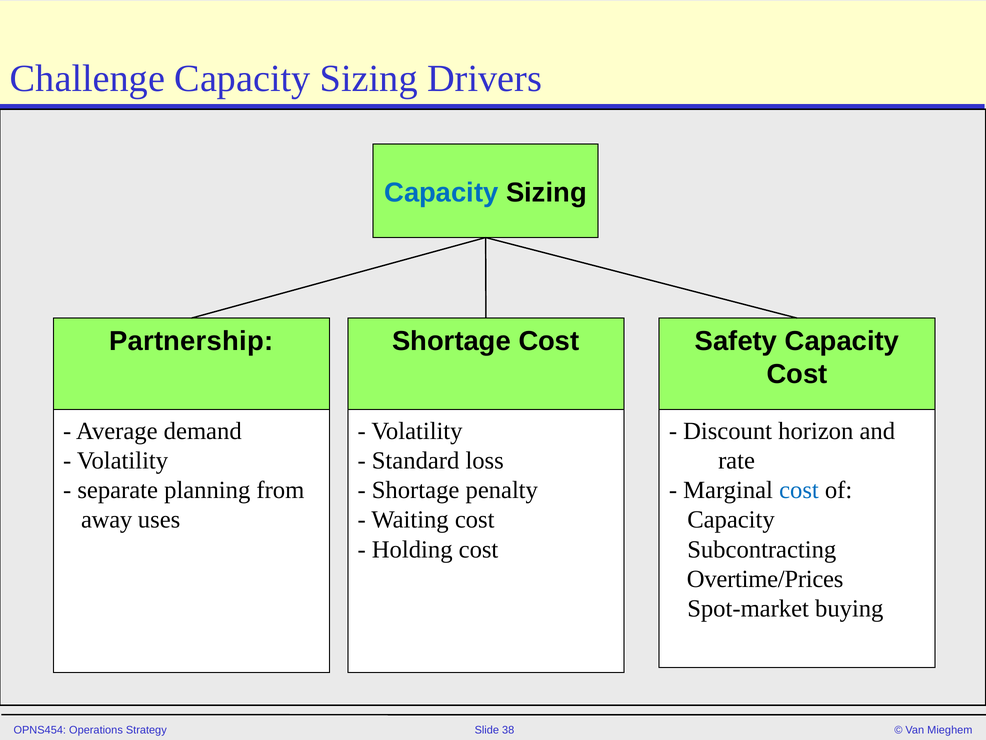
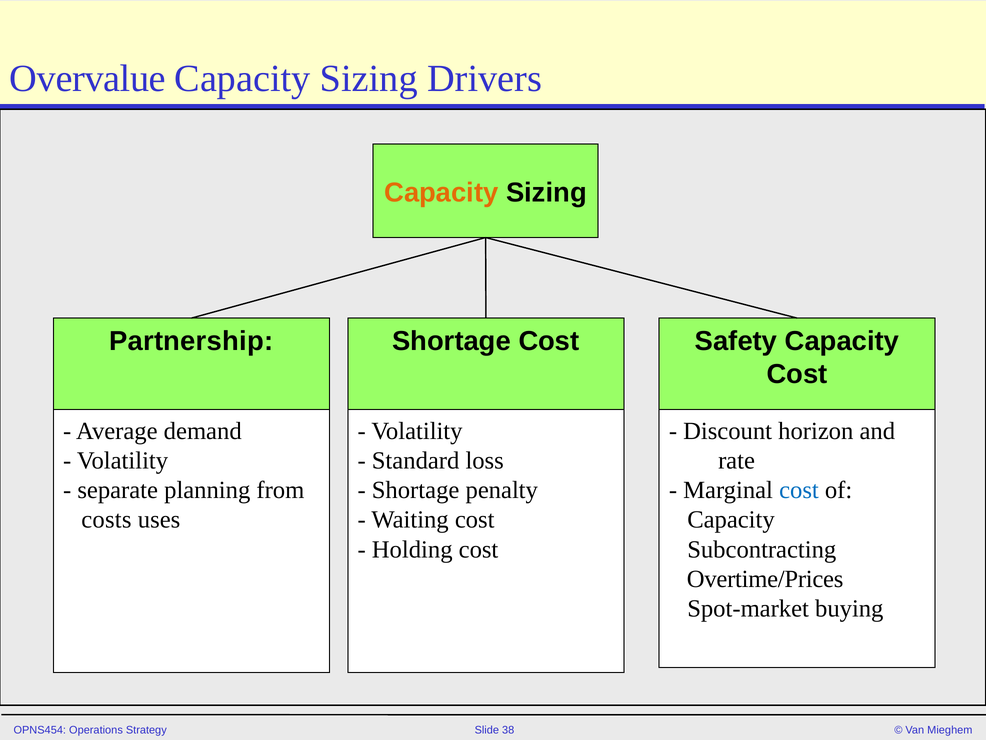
Challenge: Challenge -> Overvalue
Capacity at (441, 192) colour: blue -> orange
away: away -> costs
